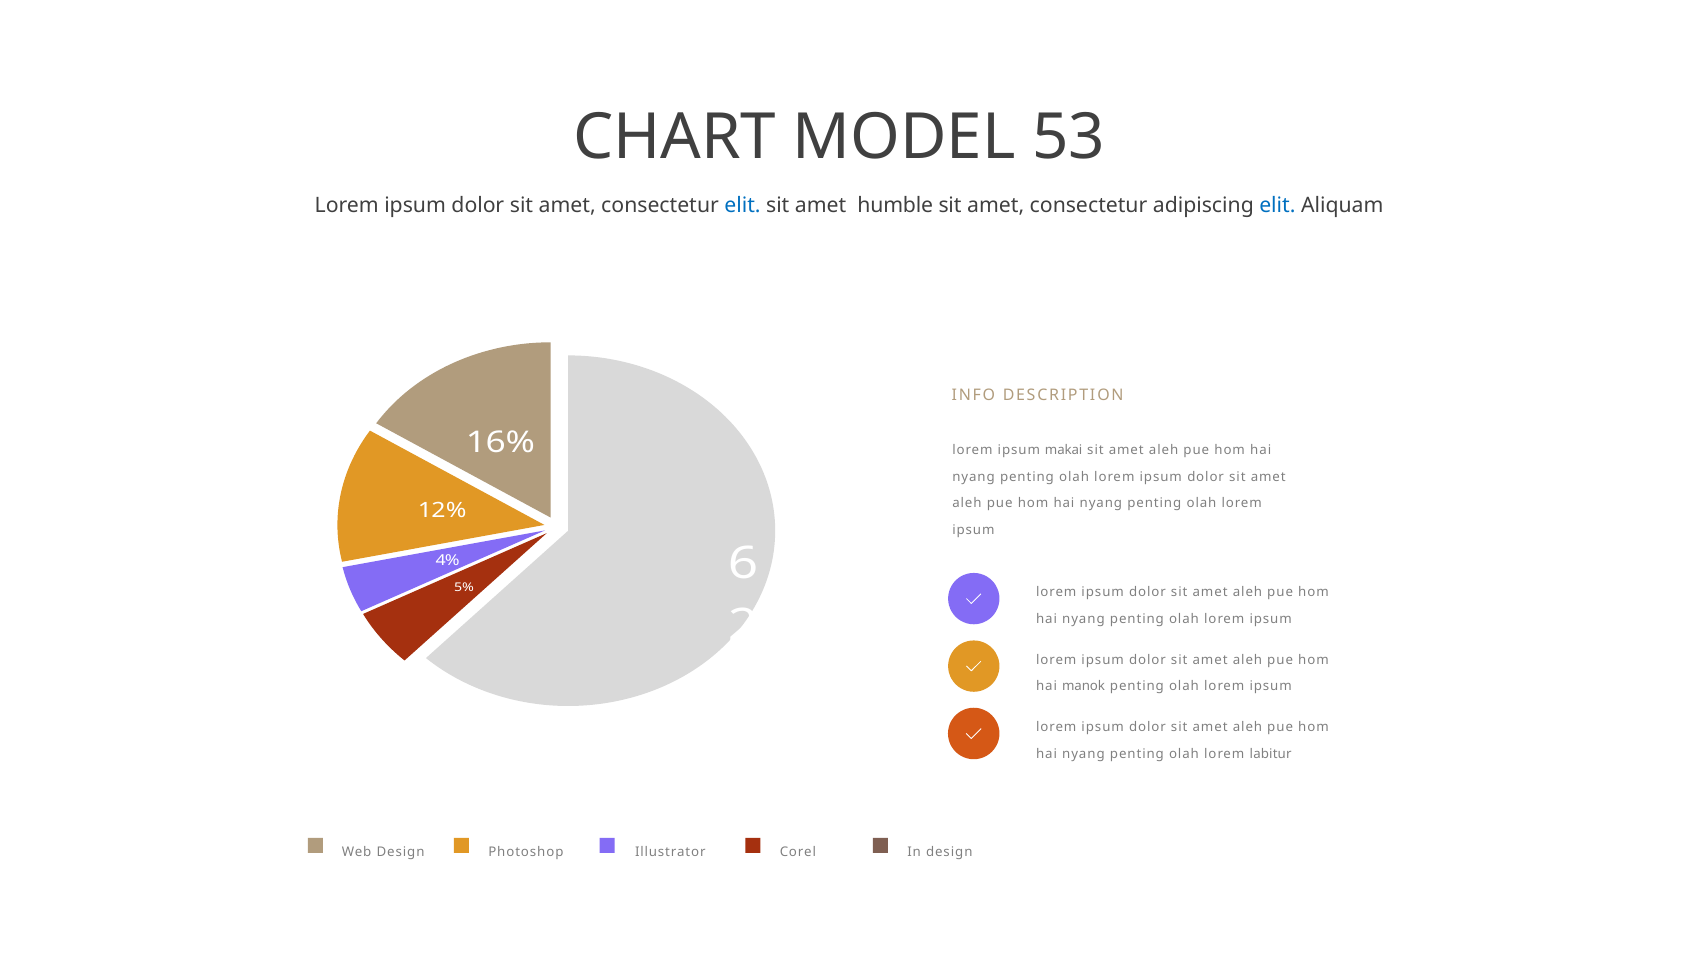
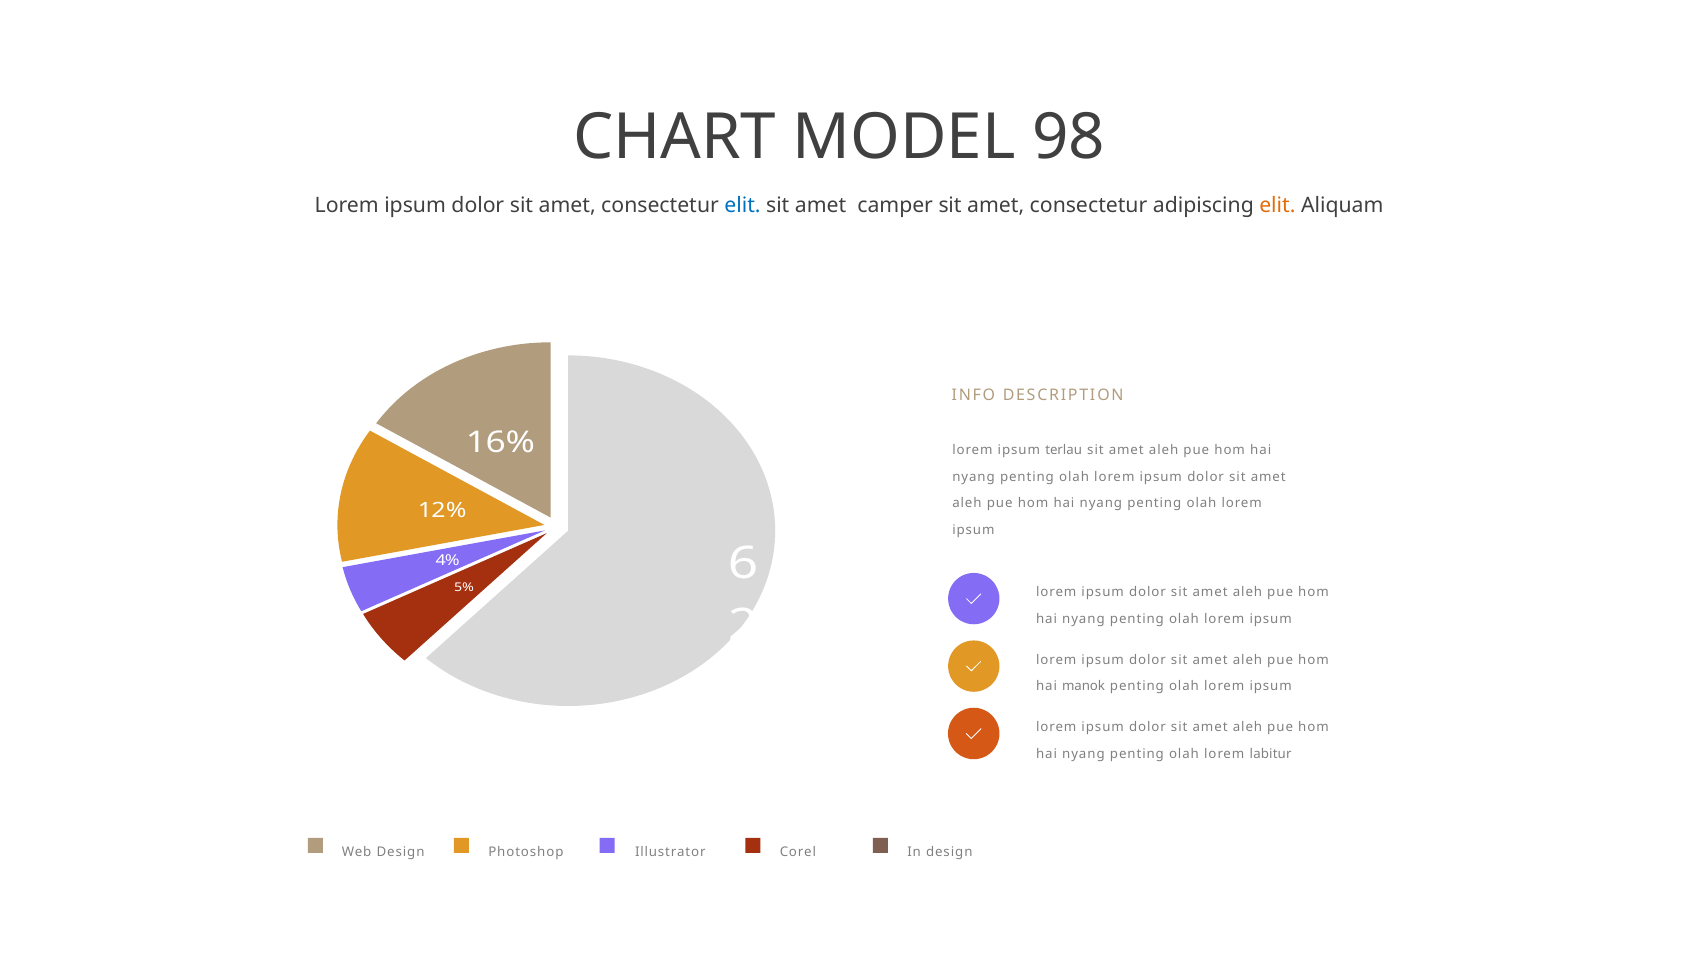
53: 53 -> 98
humble: humble -> camper
elit at (1277, 206) colour: blue -> orange
makai: makai -> terlau
